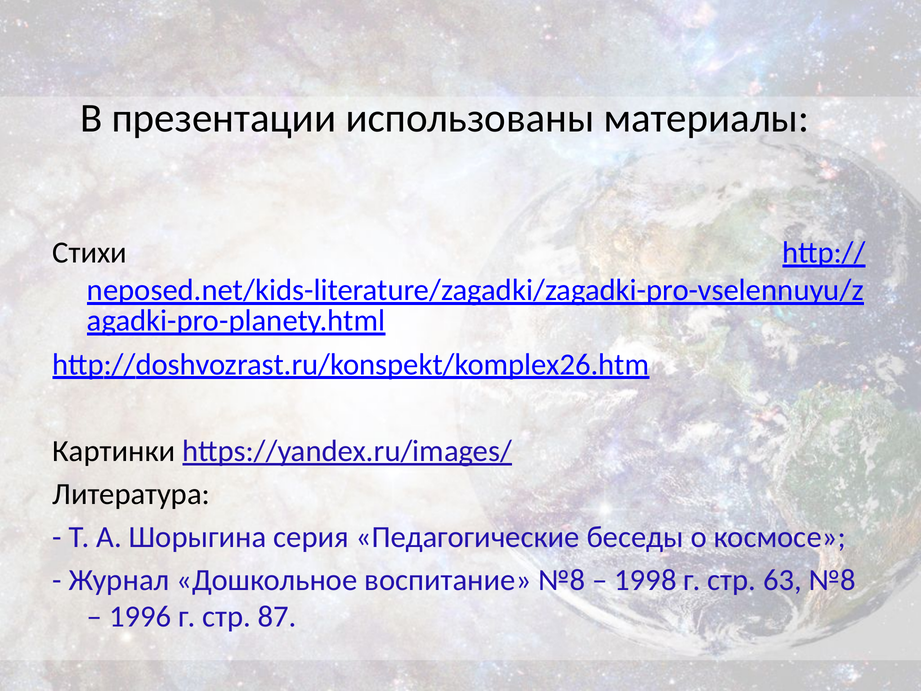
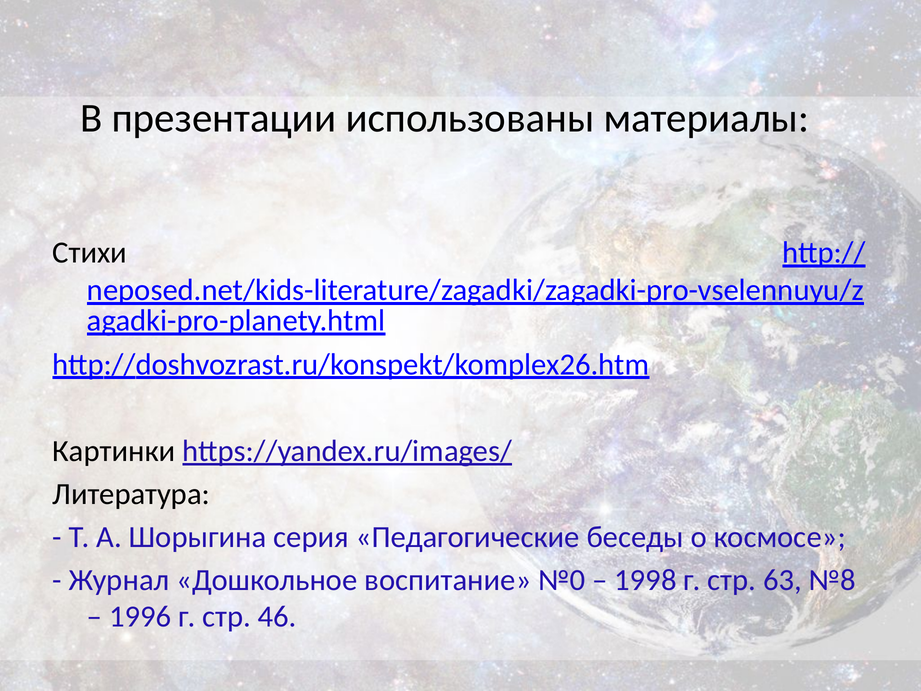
воспитание №8: №8 -> №0
87: 87 -> 46
